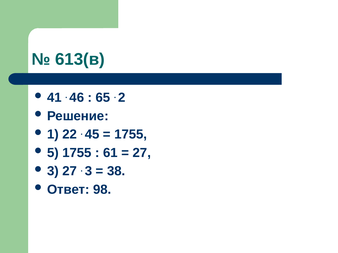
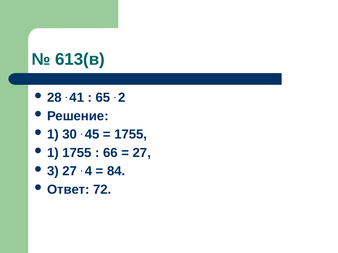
41: 41 -> 28
46: 46 -> 41
22: 22 -> 30
5 at (53, 153): 5 -> 1
61: 61 -> 66
3 at (88, 171): 3 -> 4
38: 38 -> 84
98: 98 -> 72
